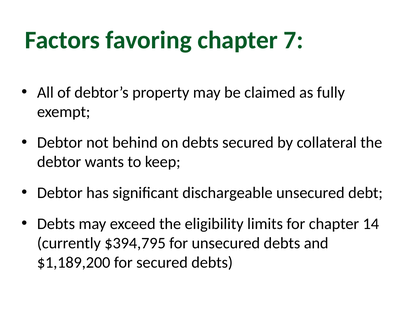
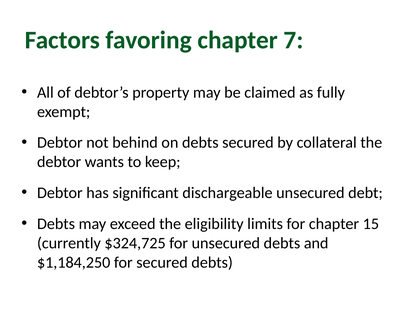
14: 14 -> 15
$394,795: $394,795 -> $324,725
$1,189,200: $1,189,200 -> $1,184,250
